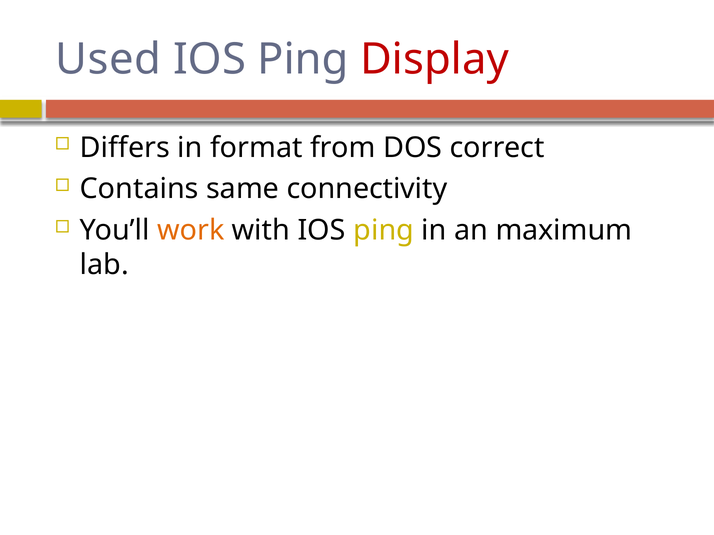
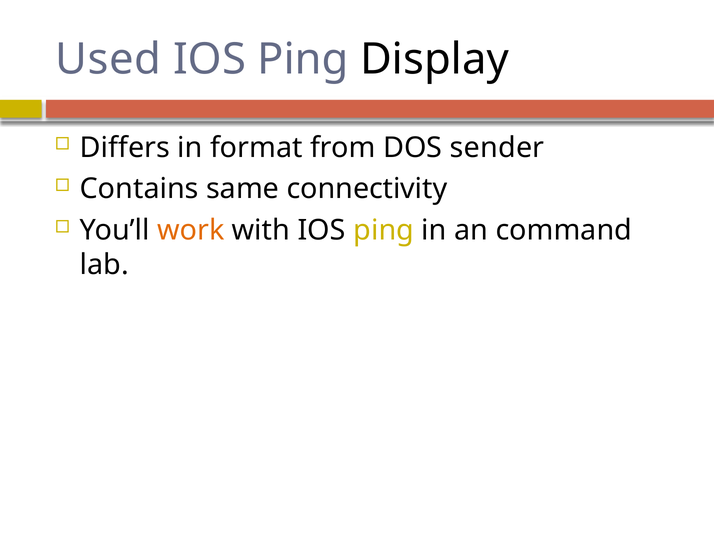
Display colour: red -> black
correct: correct -> sender
maximum: maximum -> command
